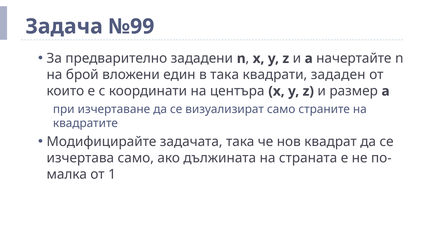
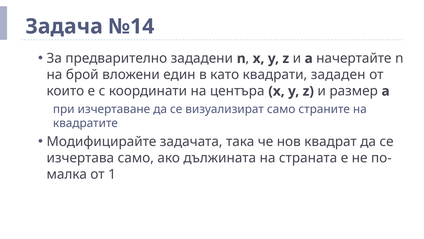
№99: №99 -> №14
в така: така -> като
